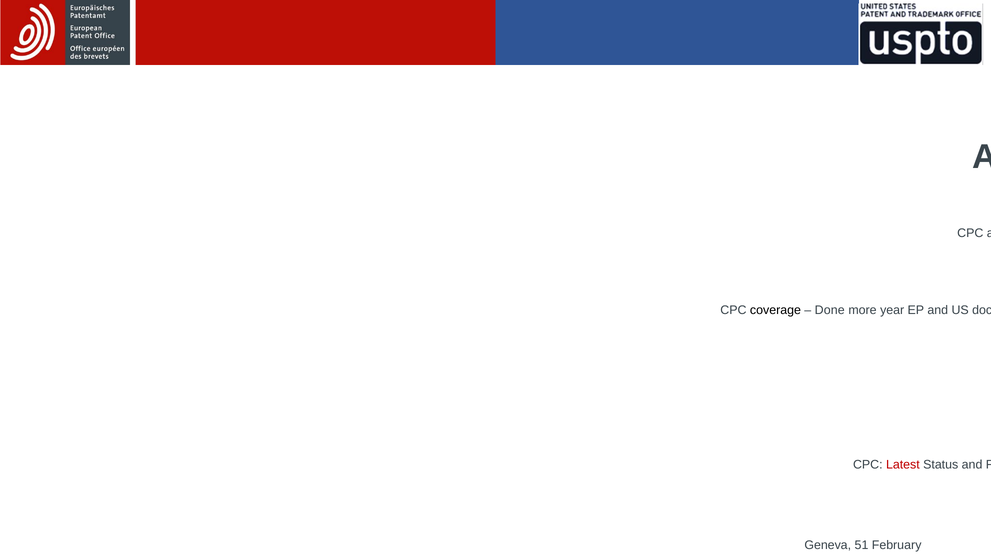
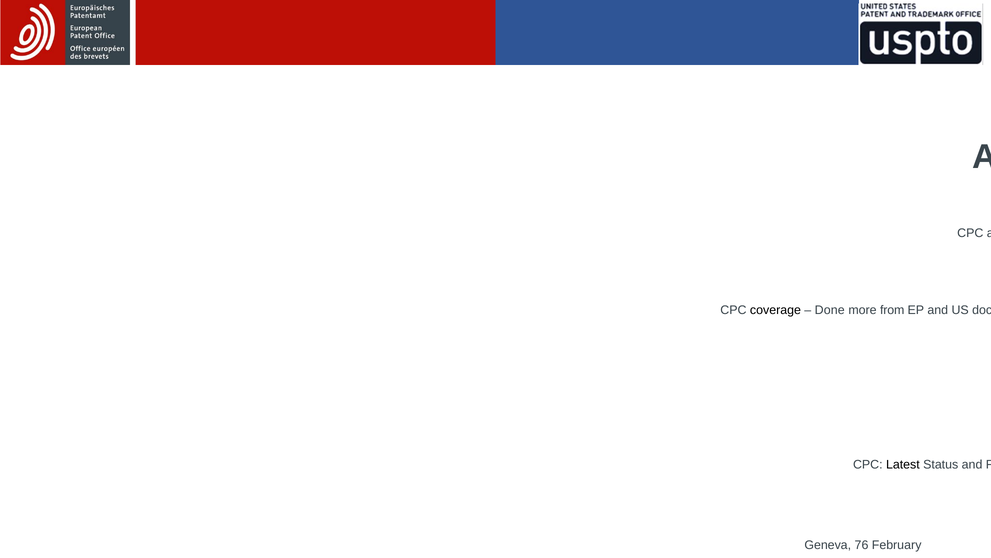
year: year -> from
Latest colour: red -> black
51: 51 -> 76
